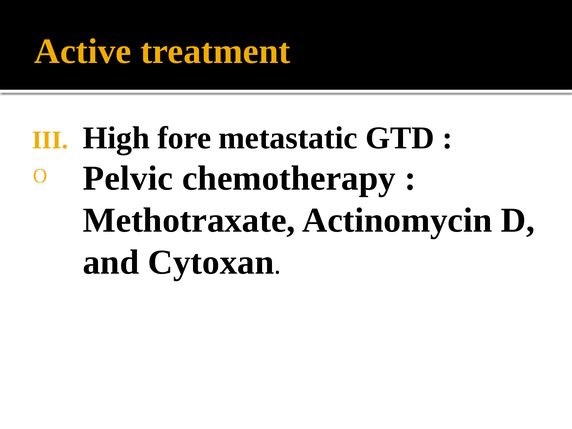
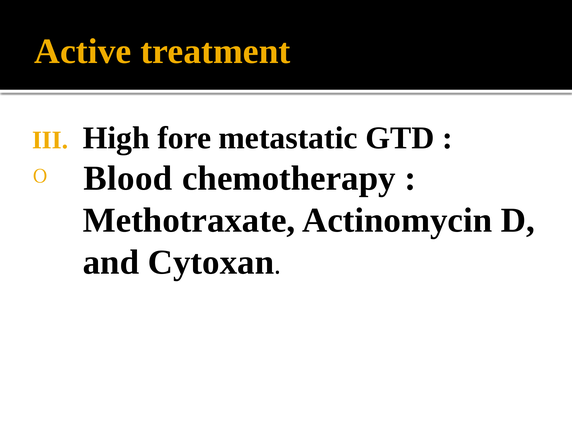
Pelvic: Pelvic -> Blood
